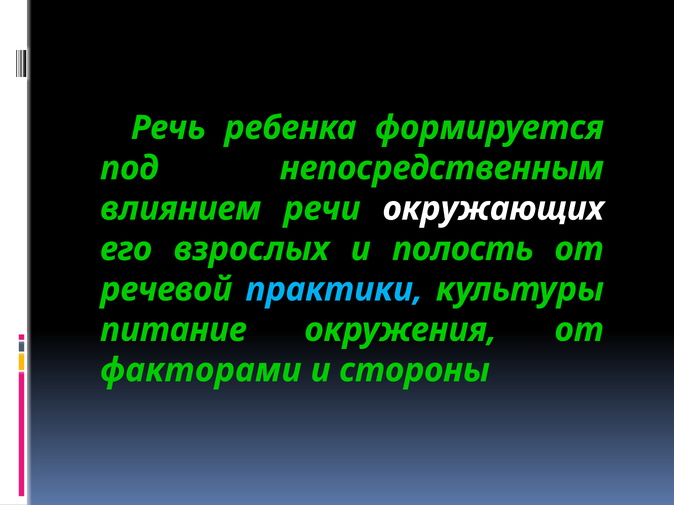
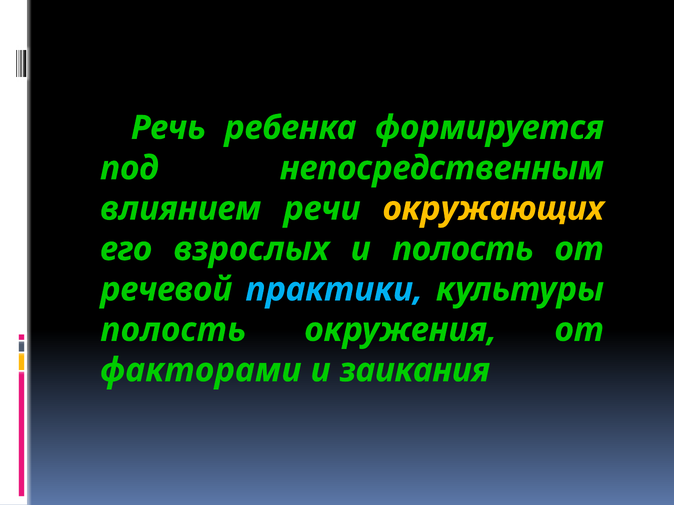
окружающих colour: white -> yellow
питание at (173, 330): питание -> полость
стороны: стороны -> заикания
